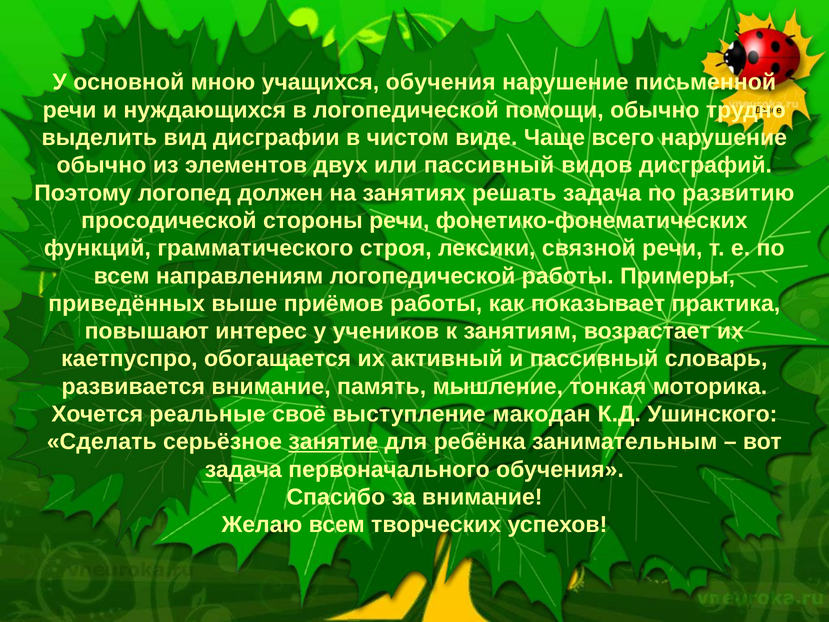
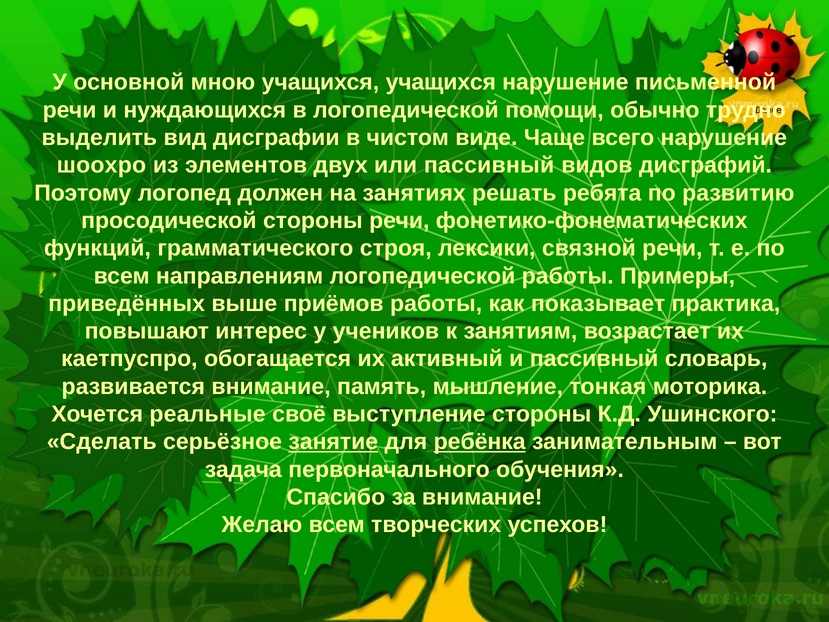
учащихся обучения: обучения -> учащихся
обычно at (101, 165): обычно -> шоохро
решать задача: задача -> ребята
выступление макодан: макодан -> стороны
ребёнка underline: none -> present
